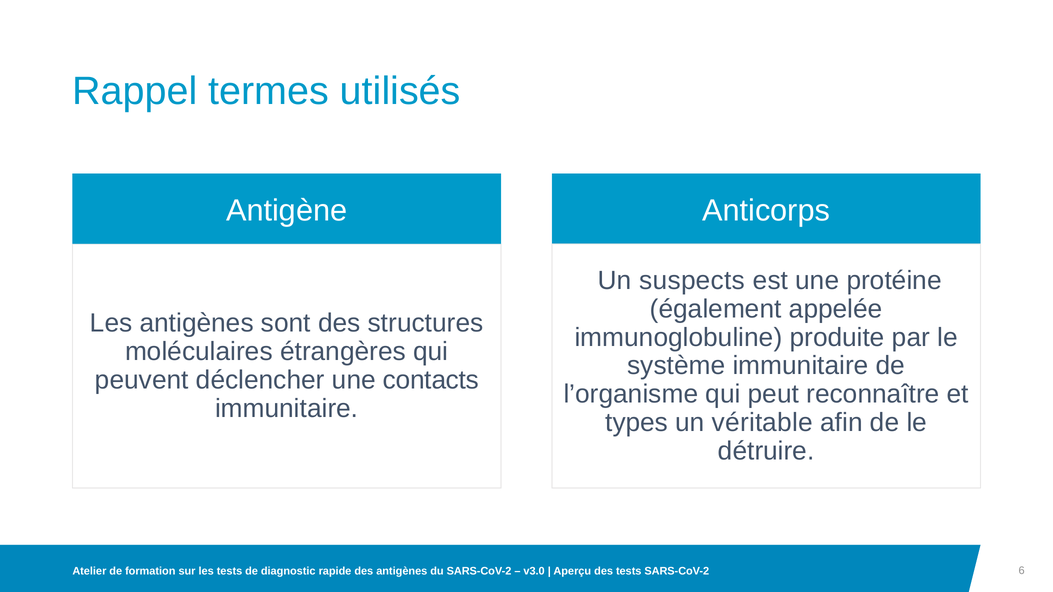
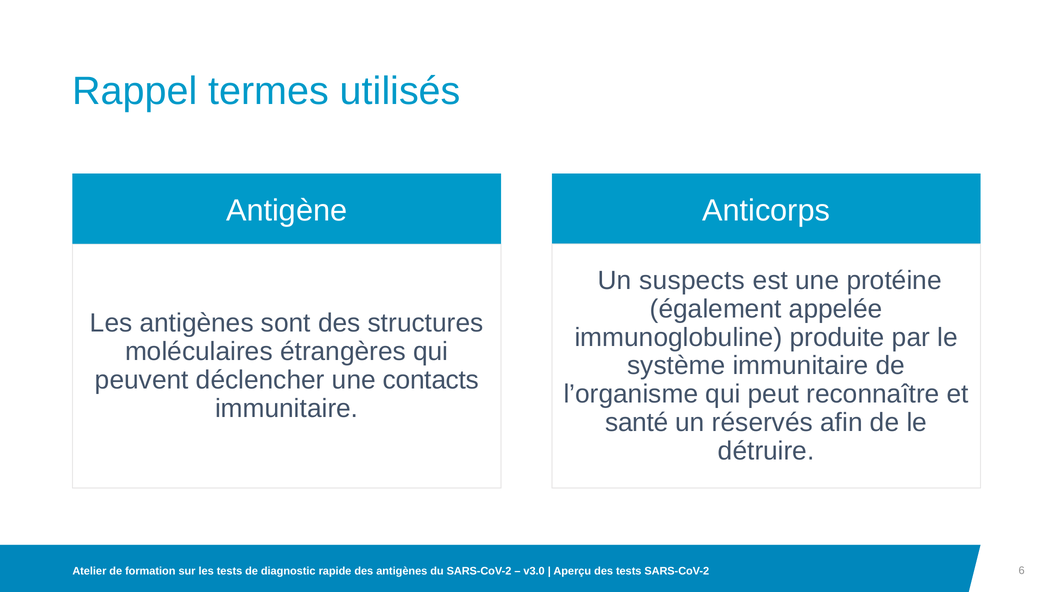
types: types -> santé
véritable: véritable -> réservés
